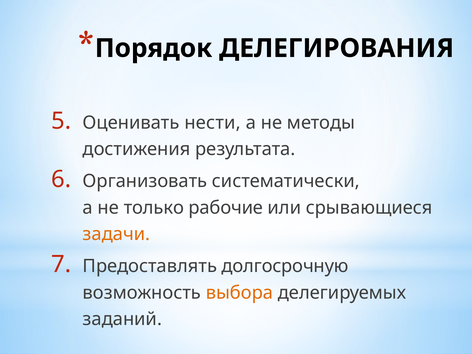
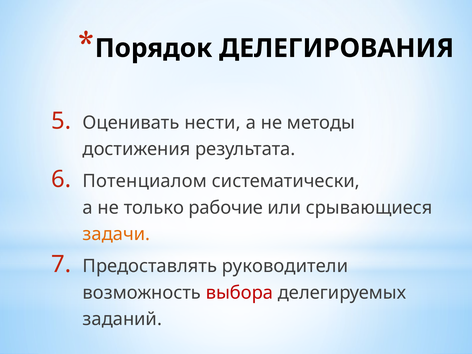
Организовать: Организовать -> Потенциалом
долгосрочную: долгосрочную -> руководители
выбора colour: orange -> red
